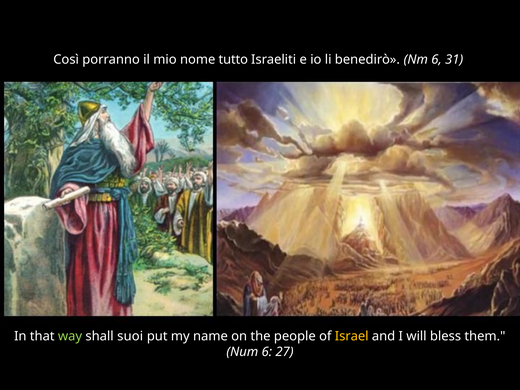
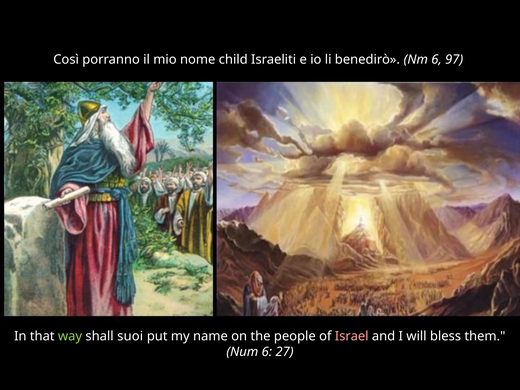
tutto: tutto -> child
31: 31 -> 97
Israel colour: yellow -> pink
